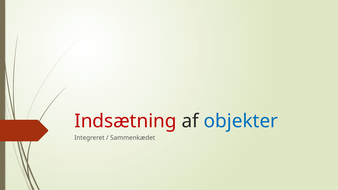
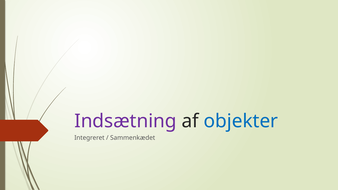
Indsætning colour: red -> purple
